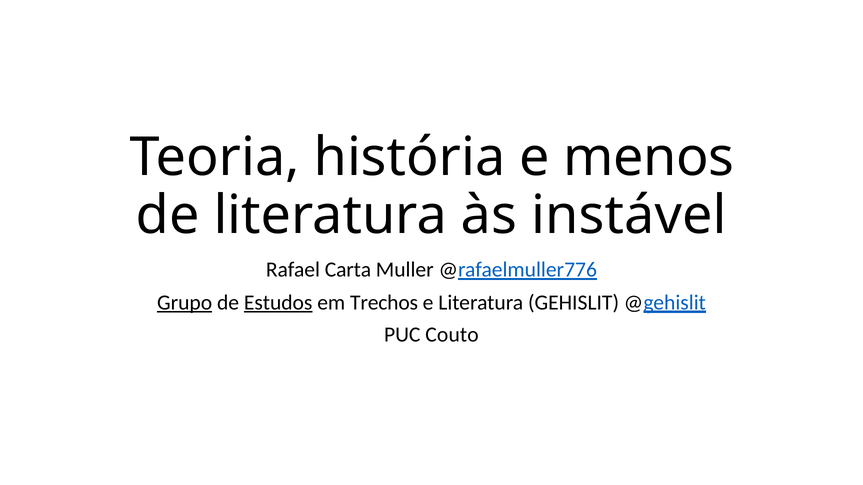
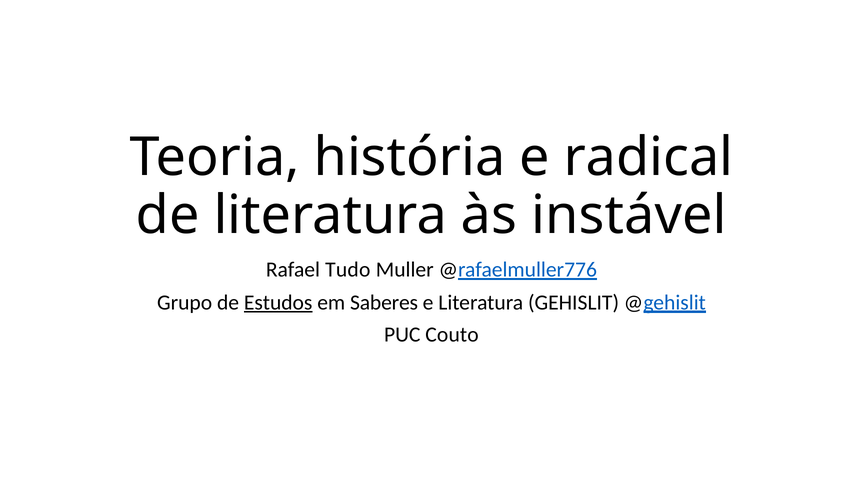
menos: menos -> radical
Carta: Carta -> Tudo
Grupo underline: present -> none
Trechos: Trechos -> Saberes
